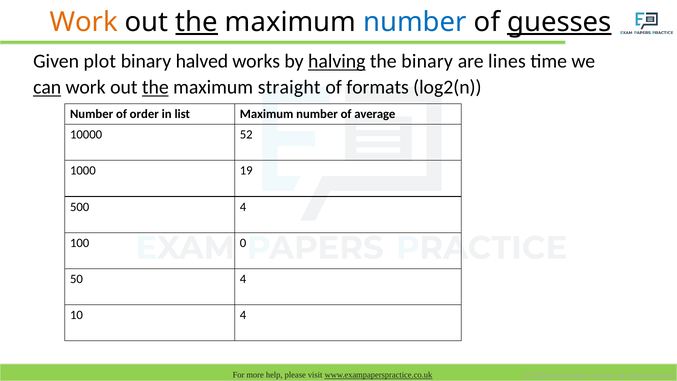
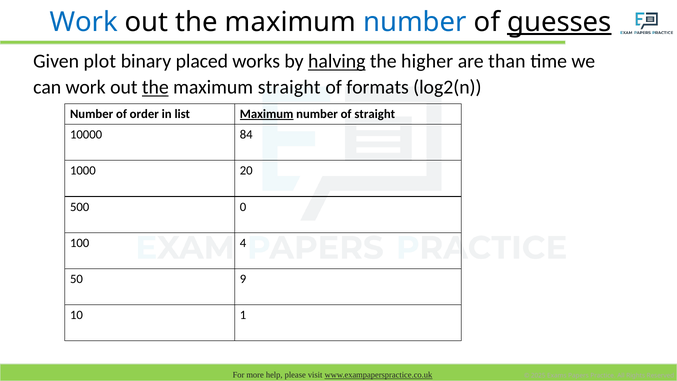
Work at (84, 22) colour: orange -> blue
the at (197, 22) underline: present -> none
halved: halved -> placed
the binary: binary -> higher
lines: lines -> than
can underline: present -> none
Maximum at (267, 114) underline: none -> present
of average: average -> straight
52: 52 -> 84
19: 19 -> 20
500 4: 4 -> 0
0: 0 -> 4
50 4: 4 -> 9
10 4: 4 -> 1
